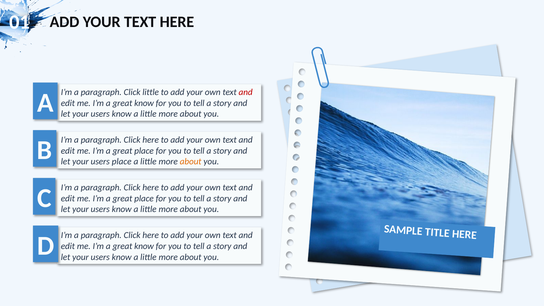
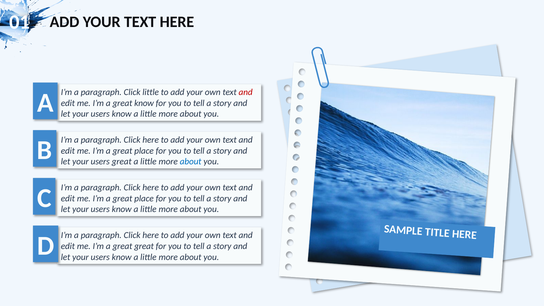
users place: place -> great
about at (191, 162) colour: orange -> blue
know at (144, 246): know -> great
